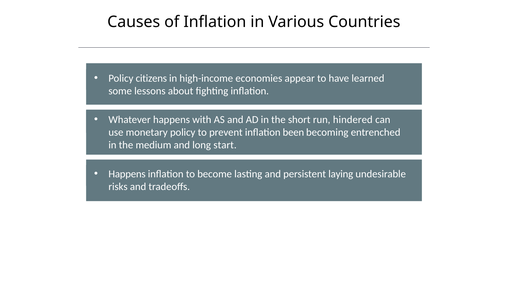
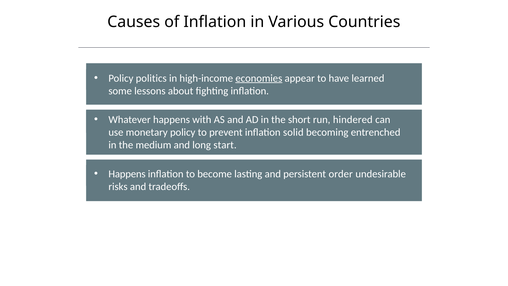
citizens: citizens -> politics
economies underline: none -> present
been: been -> solid
laying: laying -> order
